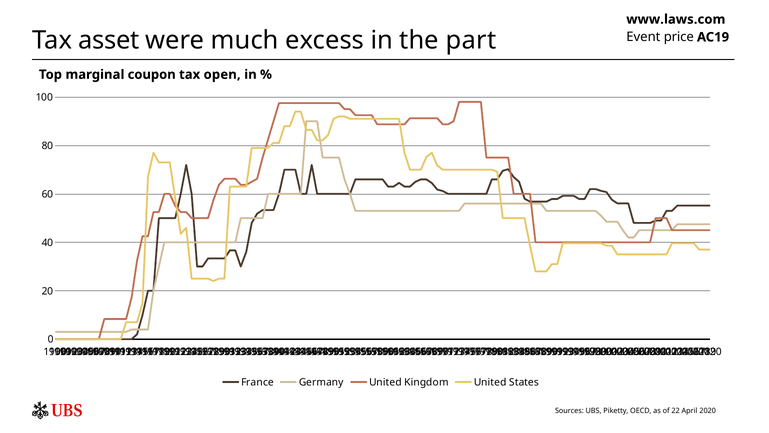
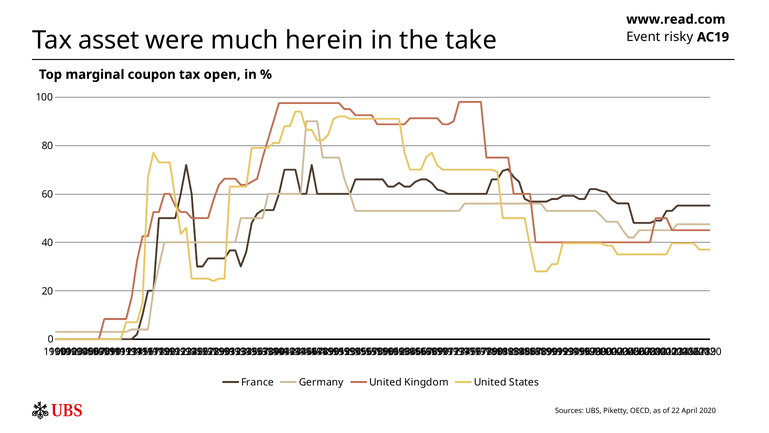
www.laws.com: www.laws.com -> www.read.com
excess: excess -> herein
part: part -> take
price: price -> risky
